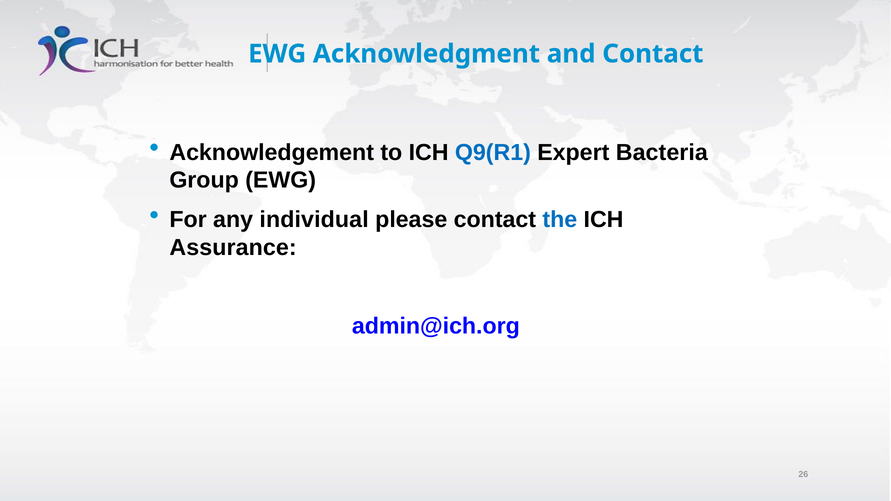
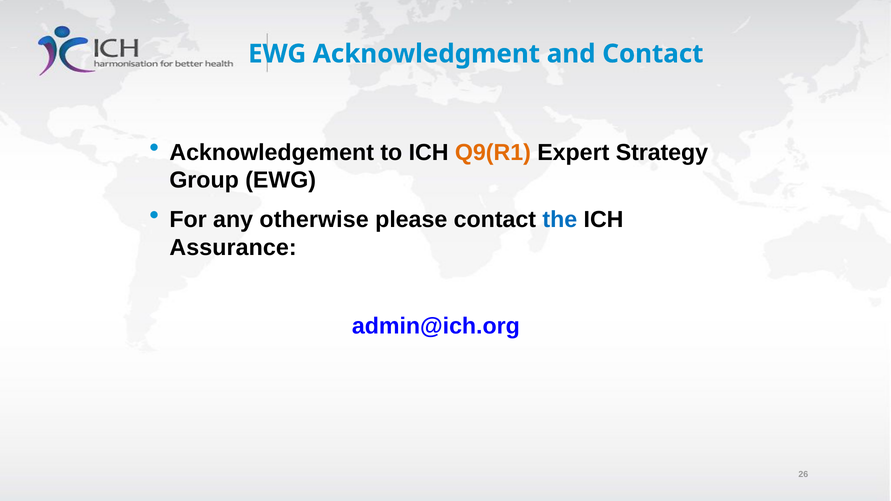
Q9(R1 colour: blue -> orange
Bacteria: Bacteria -> Strategy
individual: individual -> otherwise
